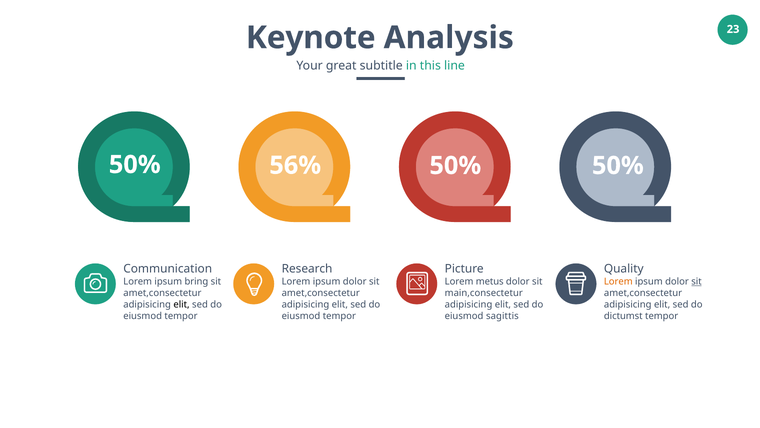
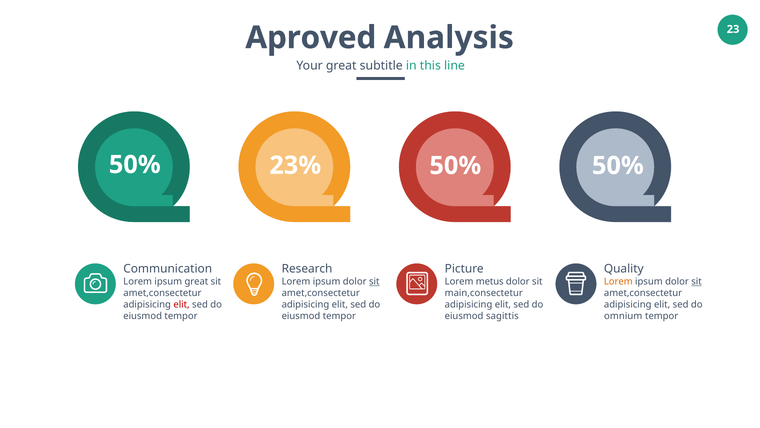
Keynote: Keynote -> Aproved
56%: 56% -> 23%
ipsum bring: bring -> great
sit at (374, 281) underline: none -> present
elit at (182, 304) colour: black -> red
dictumst: dictumst -> omnium
